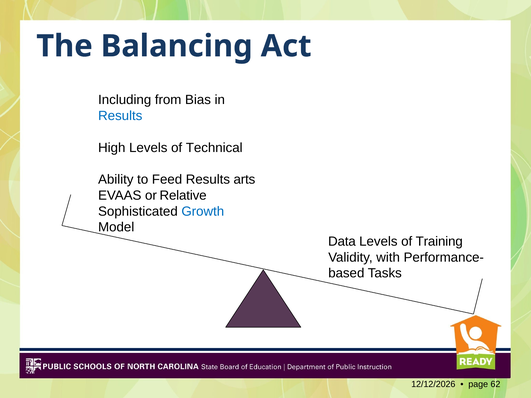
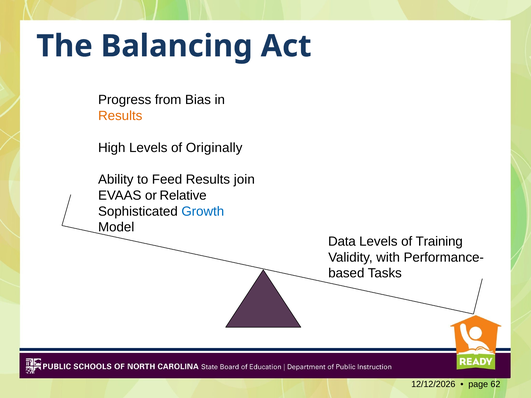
Including: Including -> Progress
Results at (120, 116) colour: blue -> orange
Technical: Technical -> Originally
arts: arts -> join
